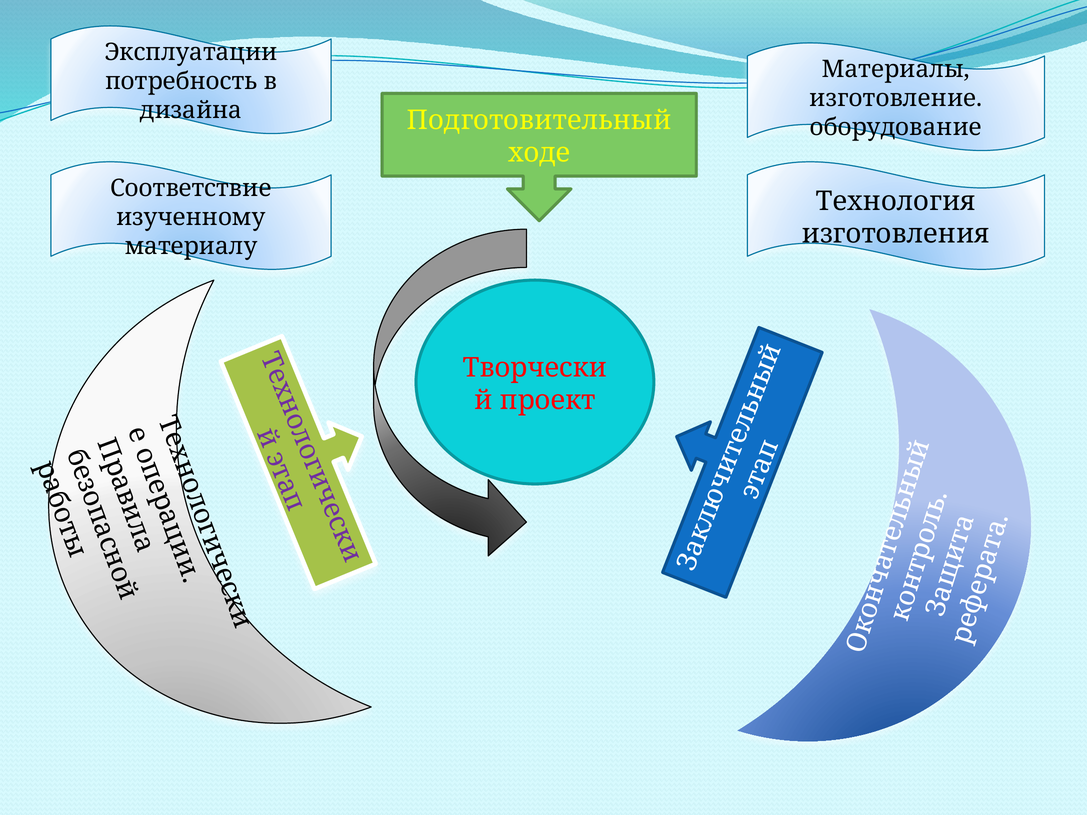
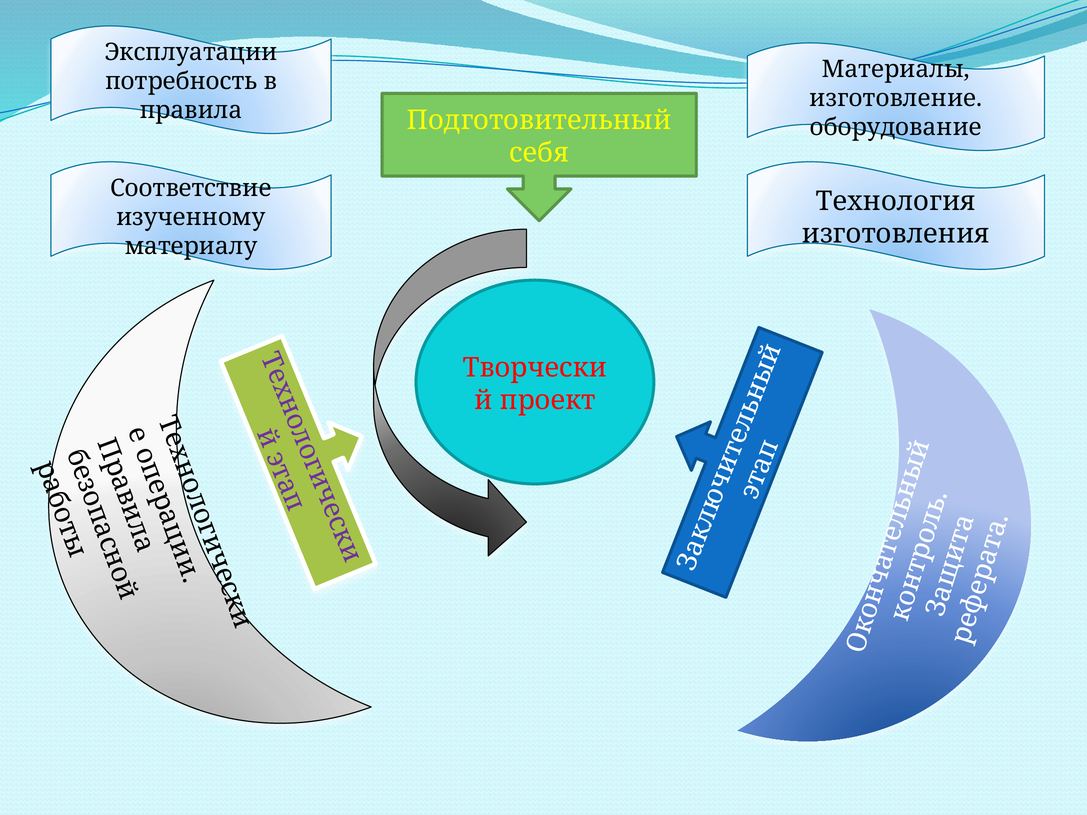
дизайна: дизайна -> правила
ходе: ходе -> себя
